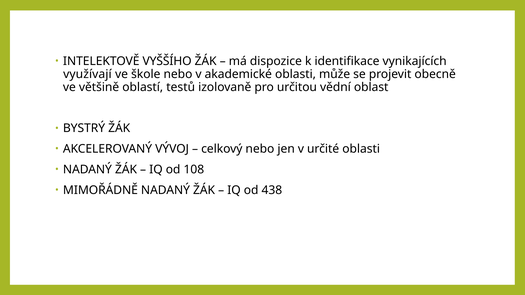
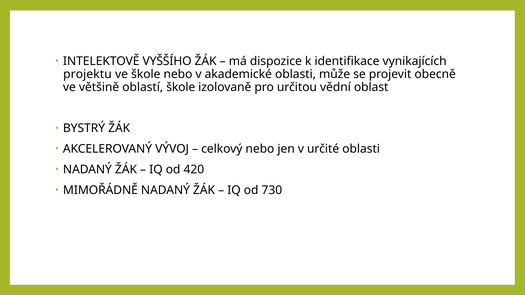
využívají: využívají -> projektu
oblastí testů: testů -> škole
108: 108 -> 420
438: 438 -> 730
